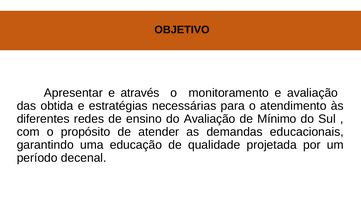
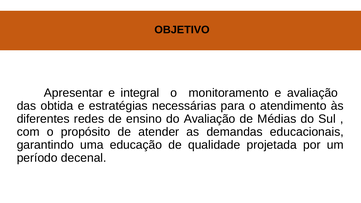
através: através -> integral
Mínimo: Mínimo -> Médias
